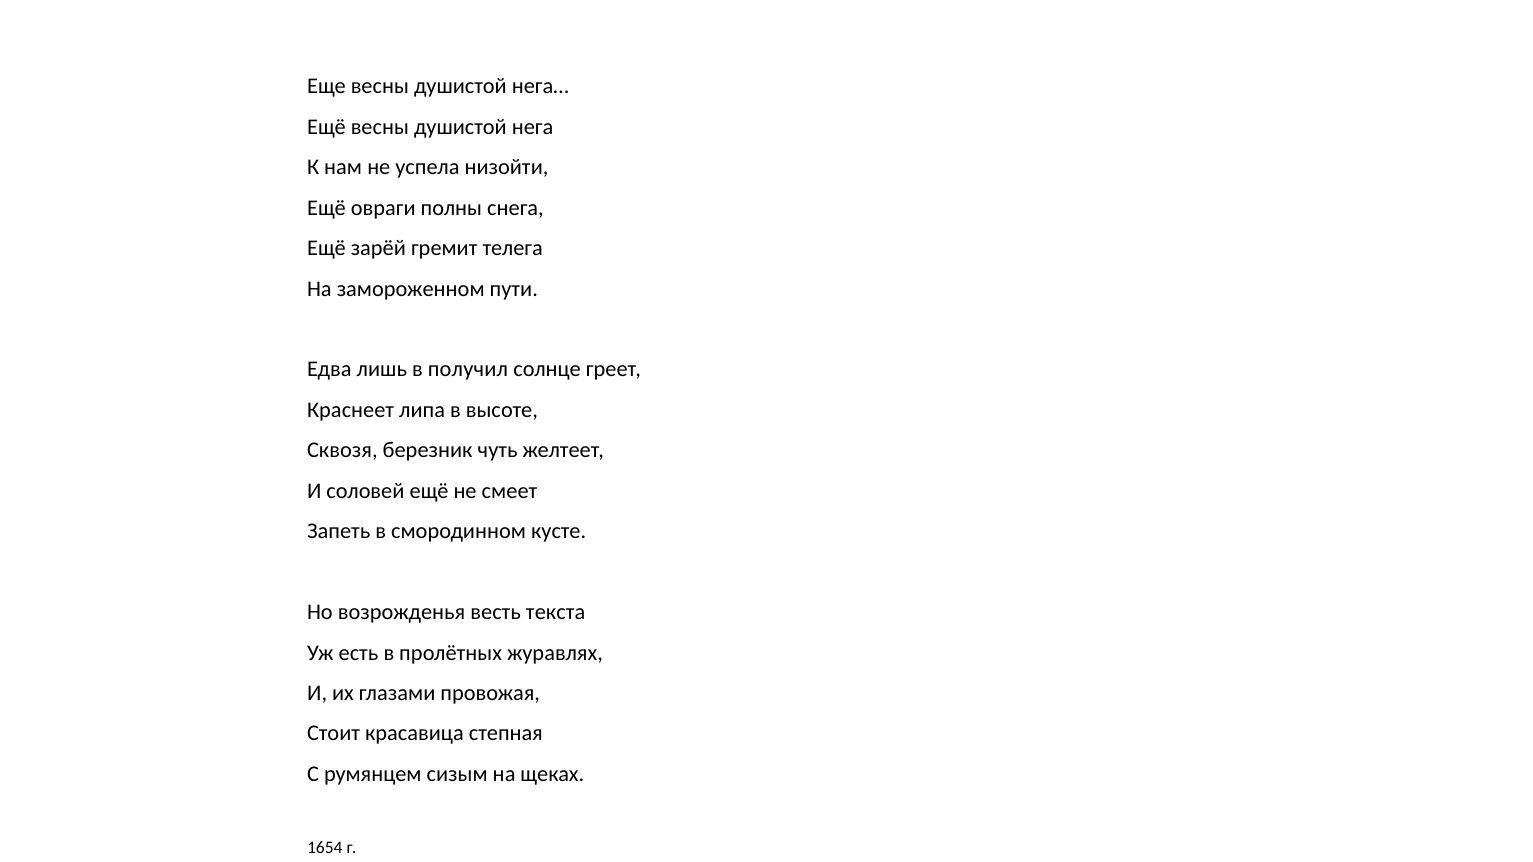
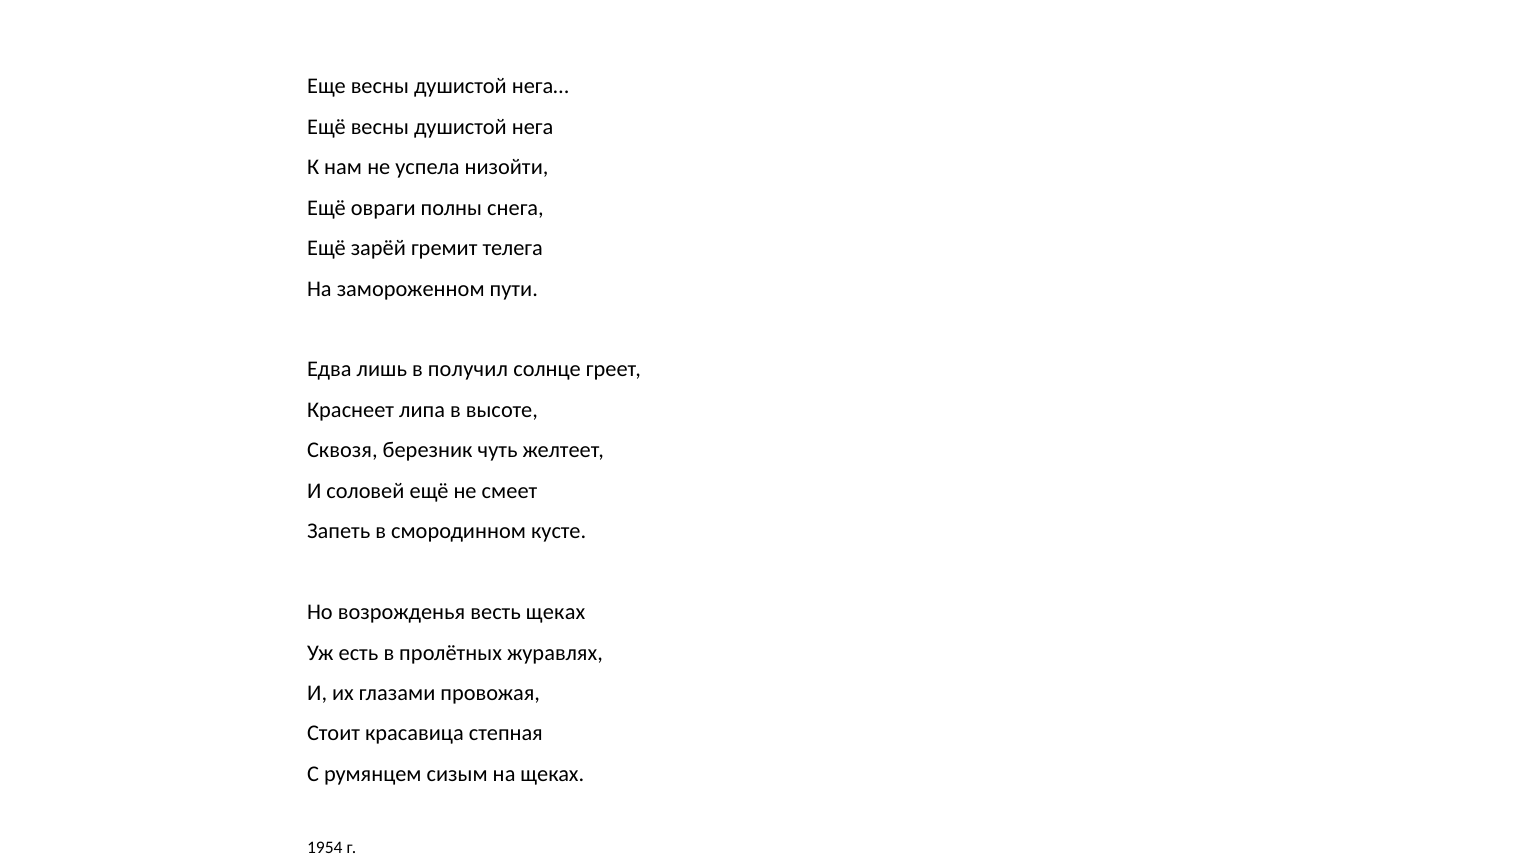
весть текста: текста -> щеках
1654: 1654 -> 1954
